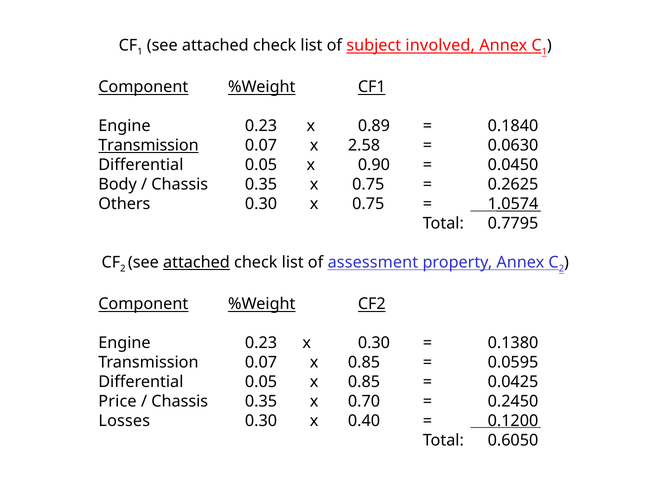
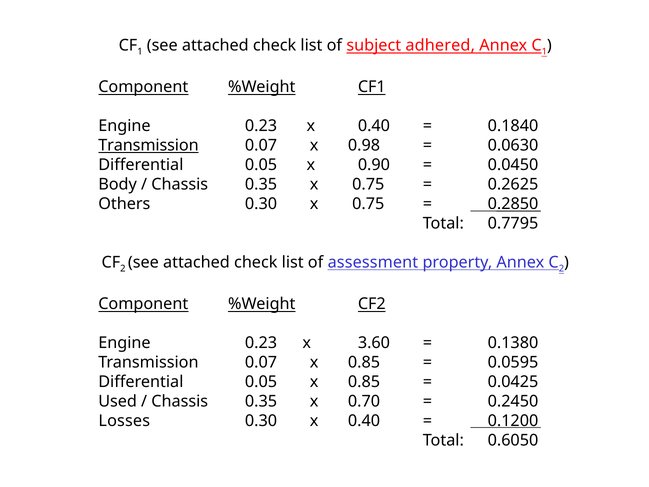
involved: involved -> adhered
0.23 x 0.89: 0.89 -> 0.40
2.58: 2.58 -> 0.98
1.0574: 1.0574 -> 0.2850
attached at (196, 262) underline: present -> none
x 0.30: 0.30 -> 3.60
Price: Price -> Used
